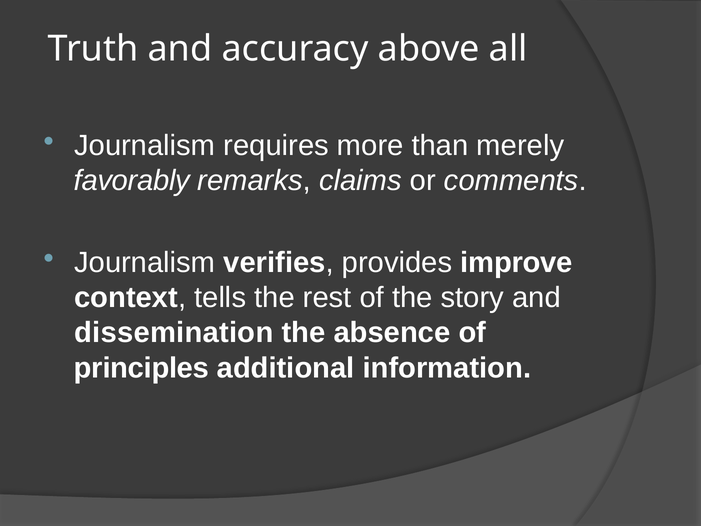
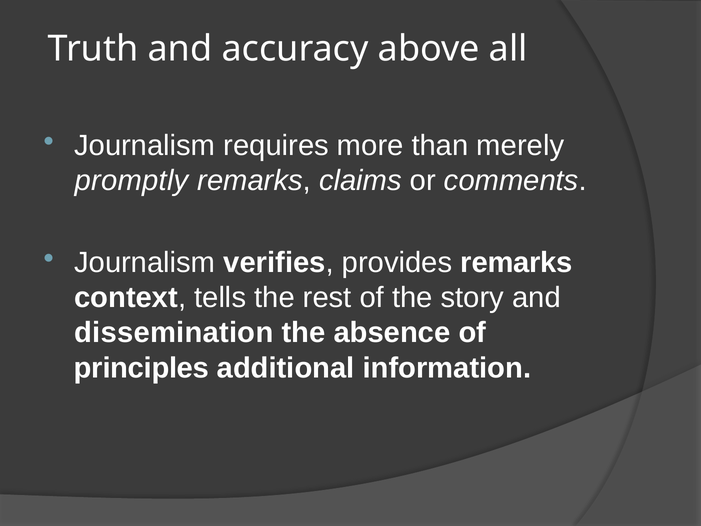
favorably: favorably -> promptly
provides improve: improve -> remarks
